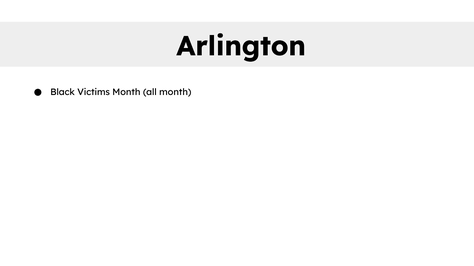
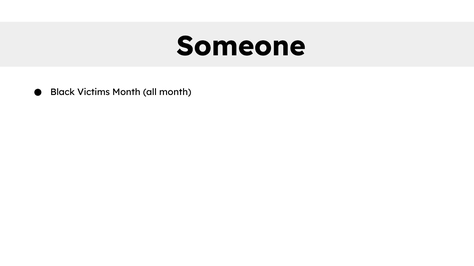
Arlington: Arlington -> Someone
